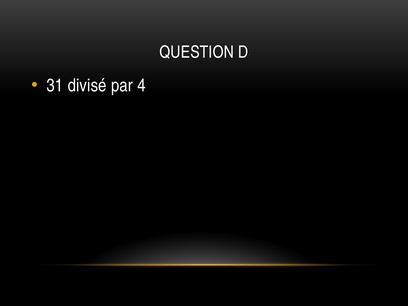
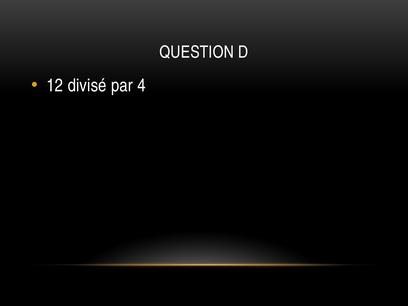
31: 31 -> 12
